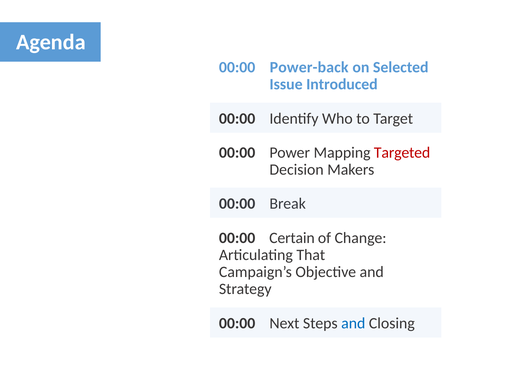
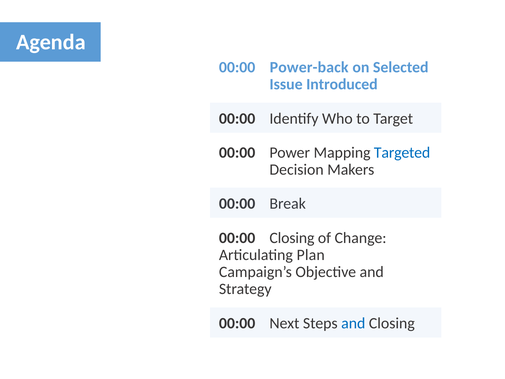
Targeted colour: red -> blue
00:00 Certain: Certain -> Closing
That: That -> Plan
